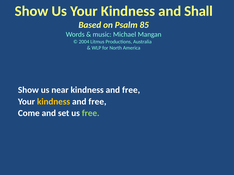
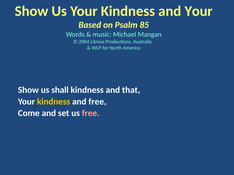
and Shall: Shall -> Your
near: near -> shall
free at (131, 90): free -> that
free at (91, 113) colour: light green -> pink
